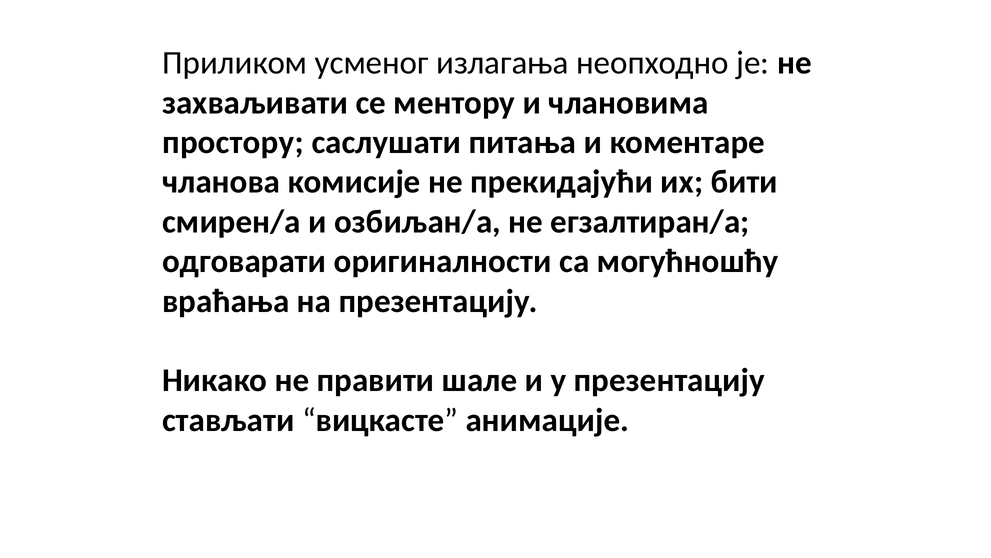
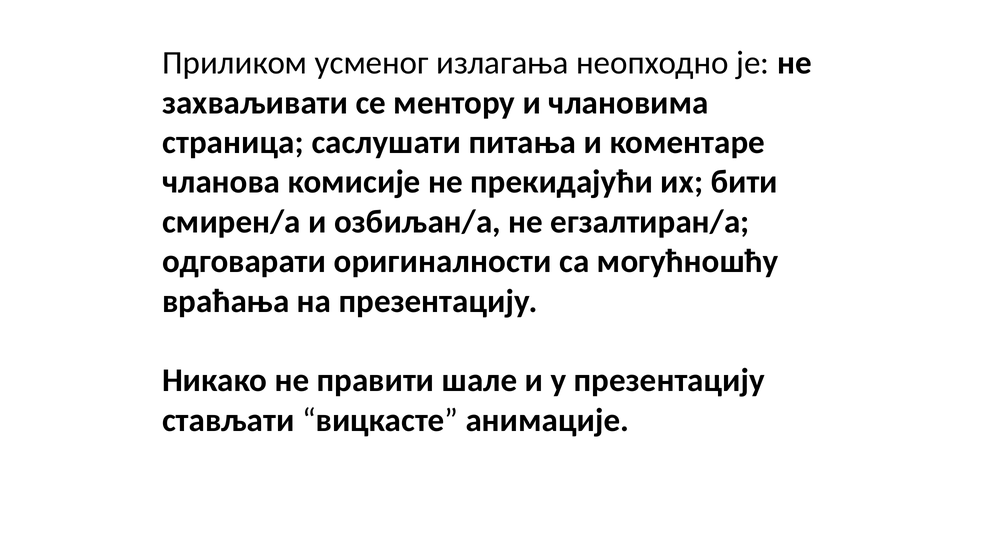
простору: простору -> страница
